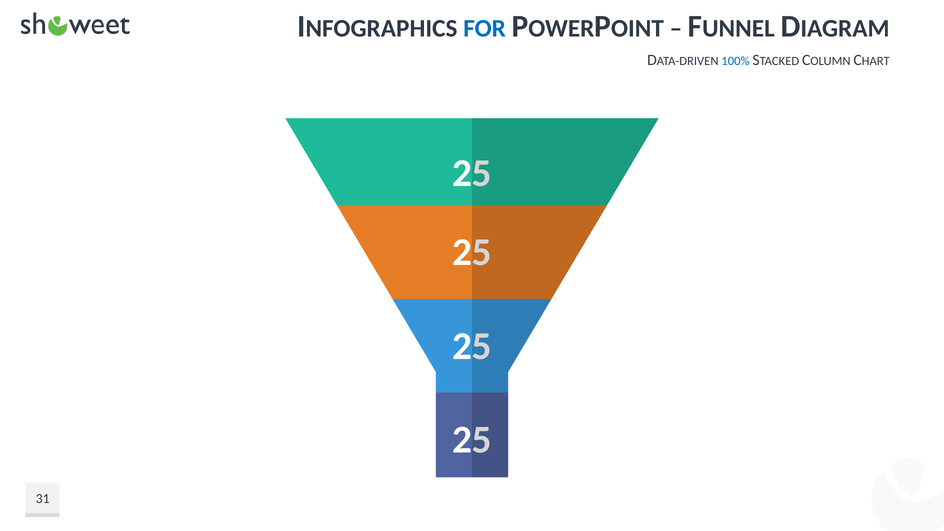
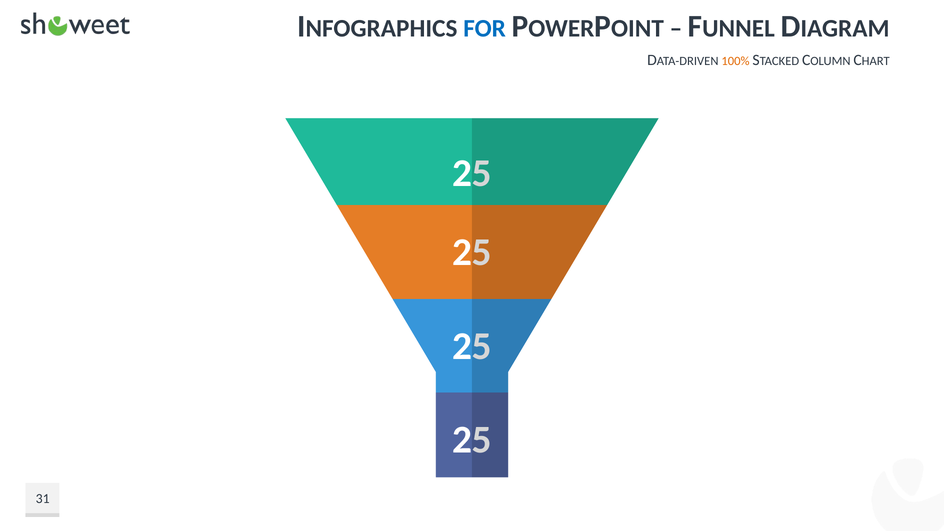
100% colour: blue -> orange
